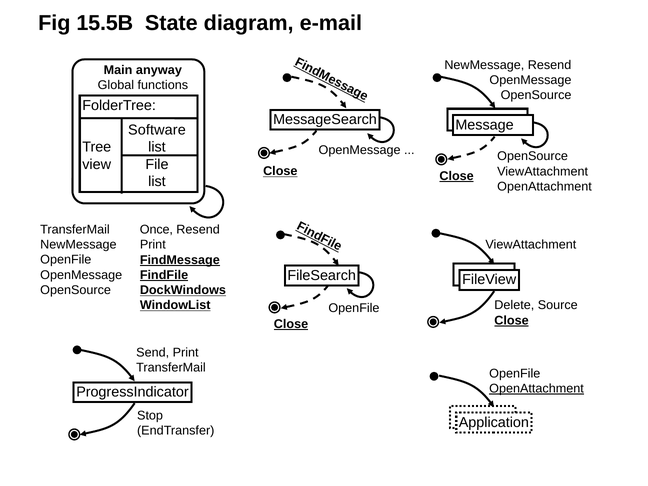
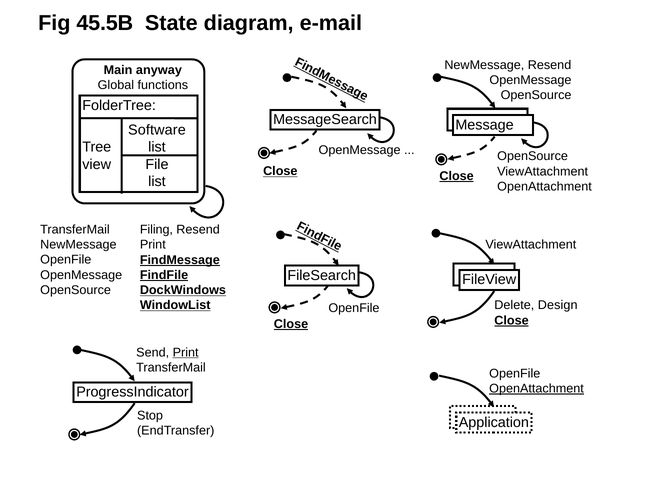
15.5B: 15.5B -> 45.5B
Once: Once -> Filing
Source: Source -> Design
Print at (186, 352) underline: none -> present
